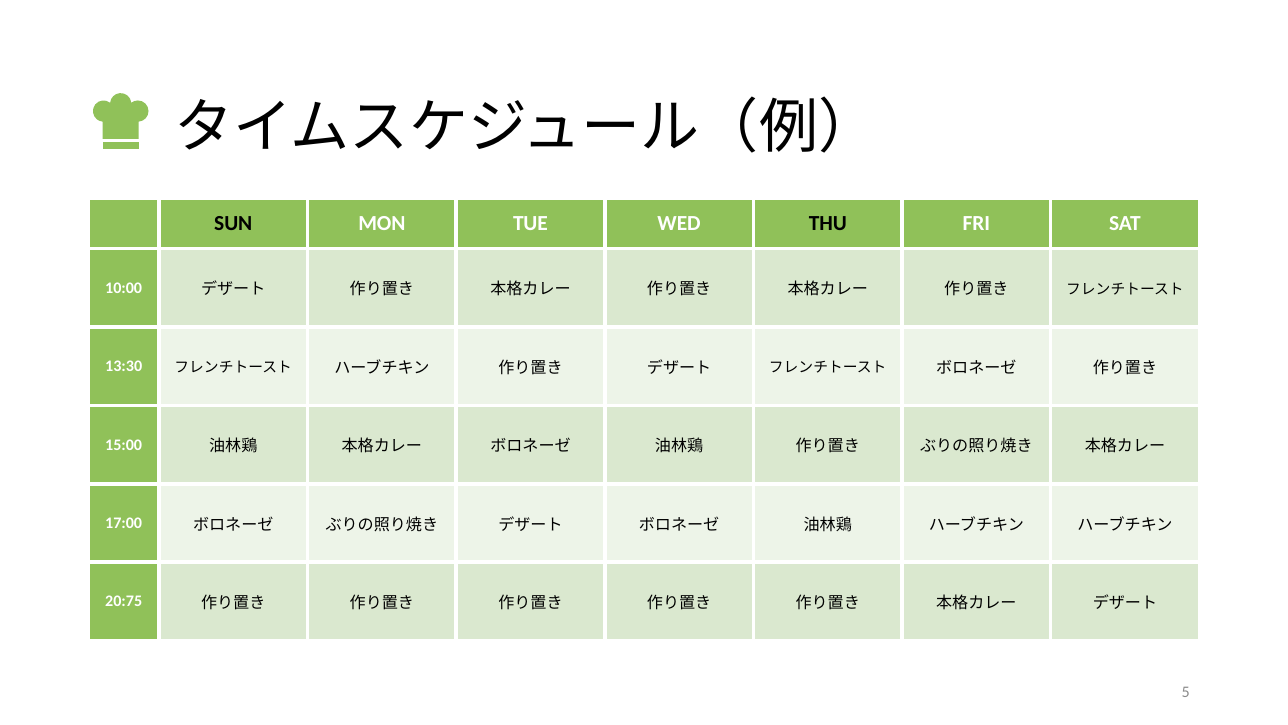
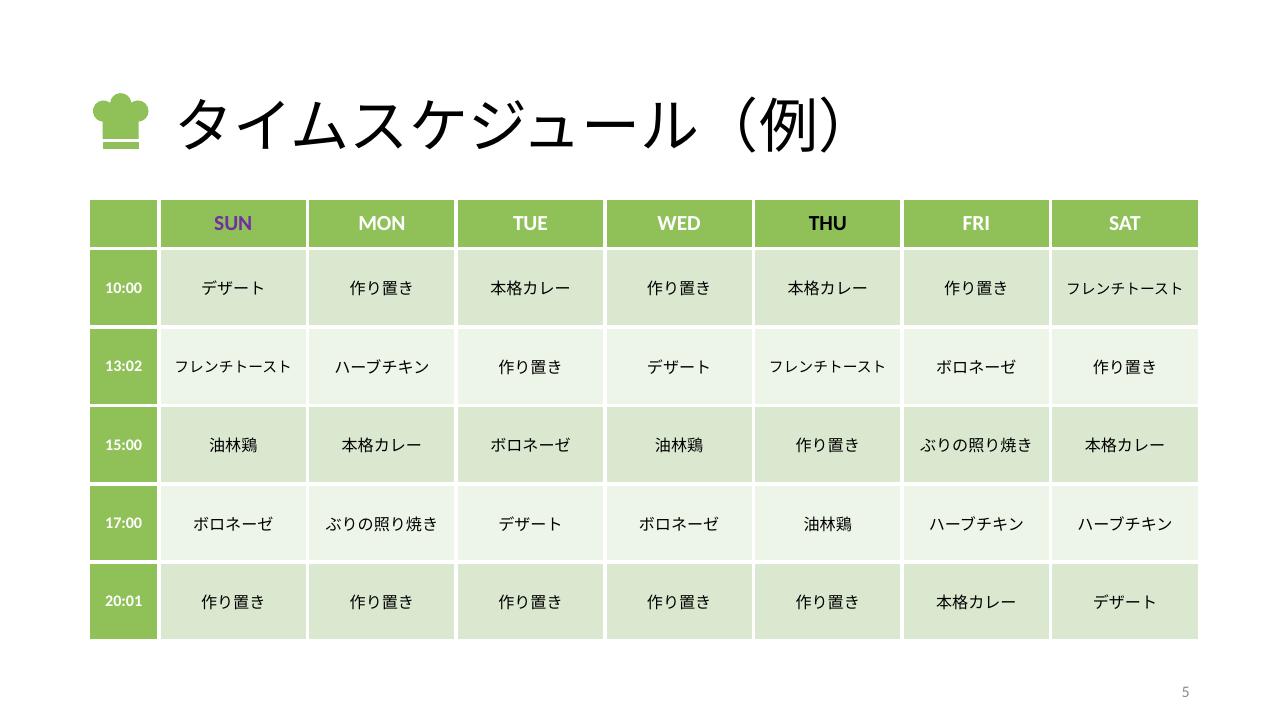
SUN colour: black -> purple
13:30: 13:30 -> 13:02
20:75: 20:75 -> 20:01
